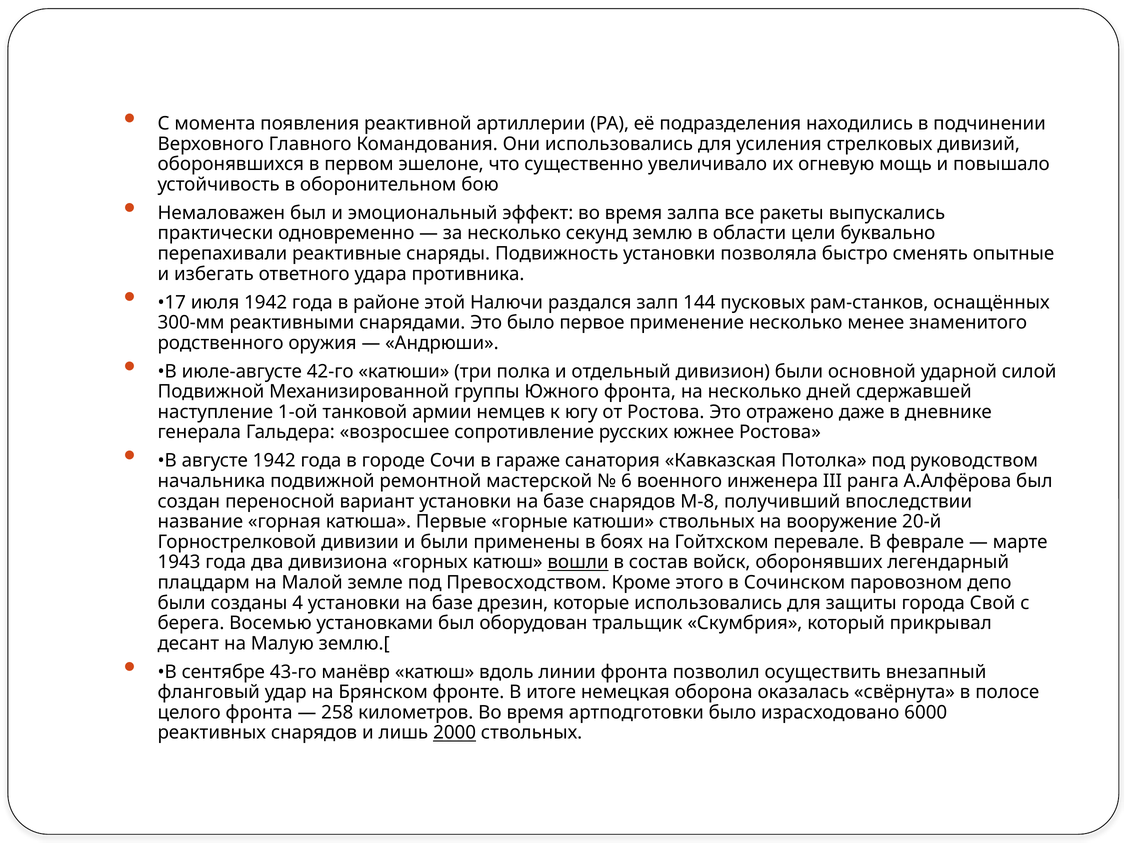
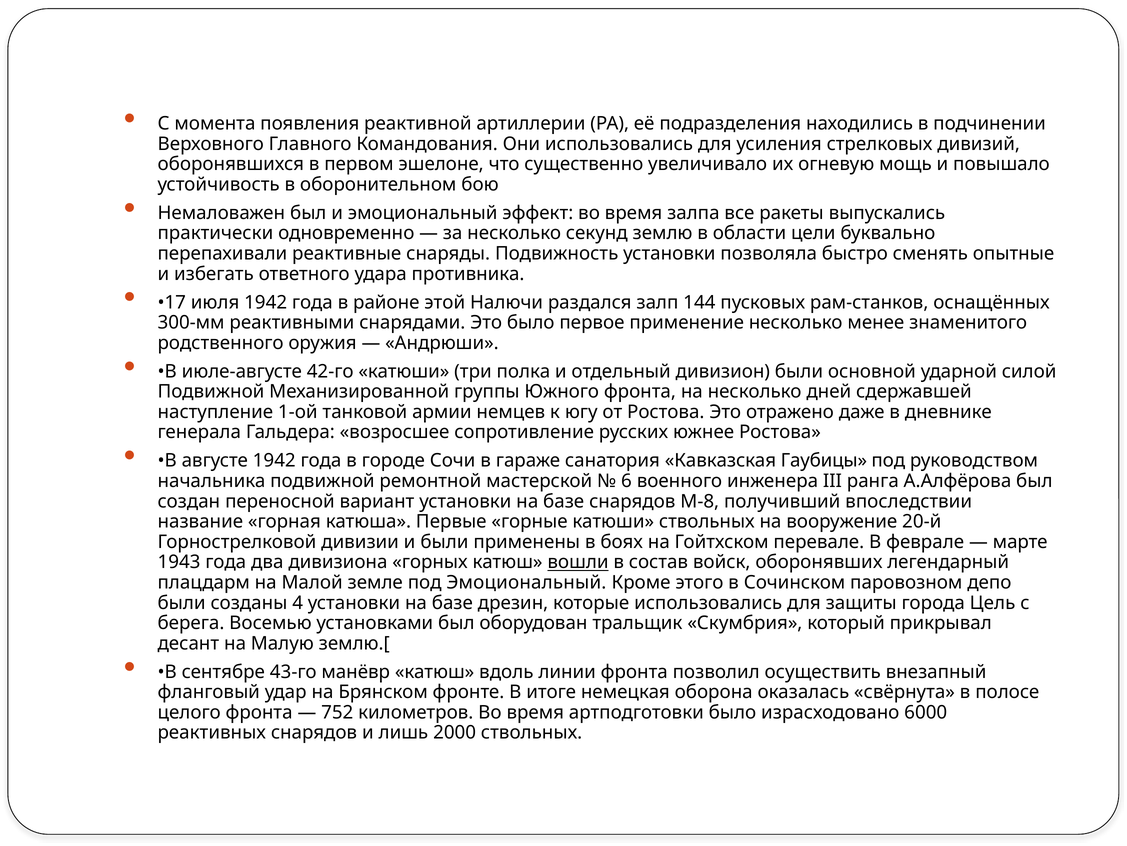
Потолка: Потолка -> Гаубицы
под Превосходством: Превосходством -> Эмоциональный
Свой: Свой -> Цель
258: 258 -> 752
2000 underline: present -> none
